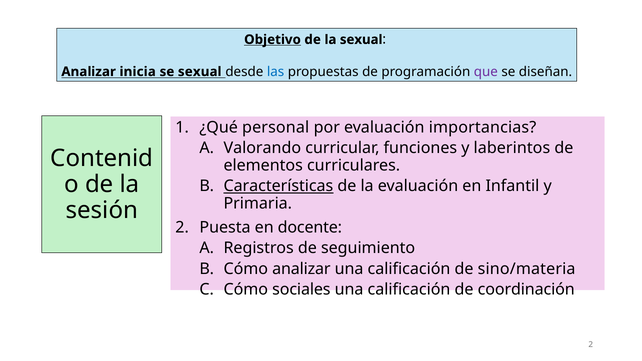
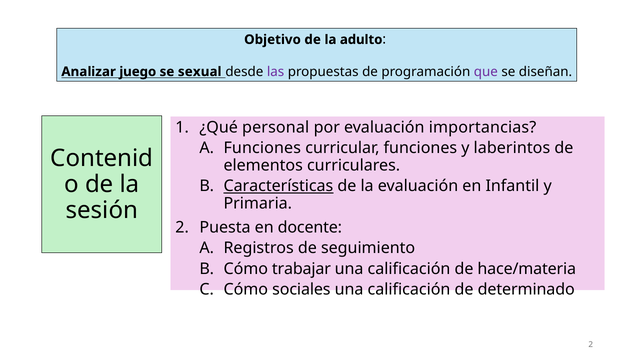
Objetivo underline: present -> none
la sexual: sexual -> adulto
inicia: inicia -> juego
las colour: blue -> purple
Valorando at (262, 148): Valorando -> Funciones
Cómo analizar: analizar -> trabajar
sino/materia: sino/materia -> hace/materia
coordinación: coordinación -> determinado
